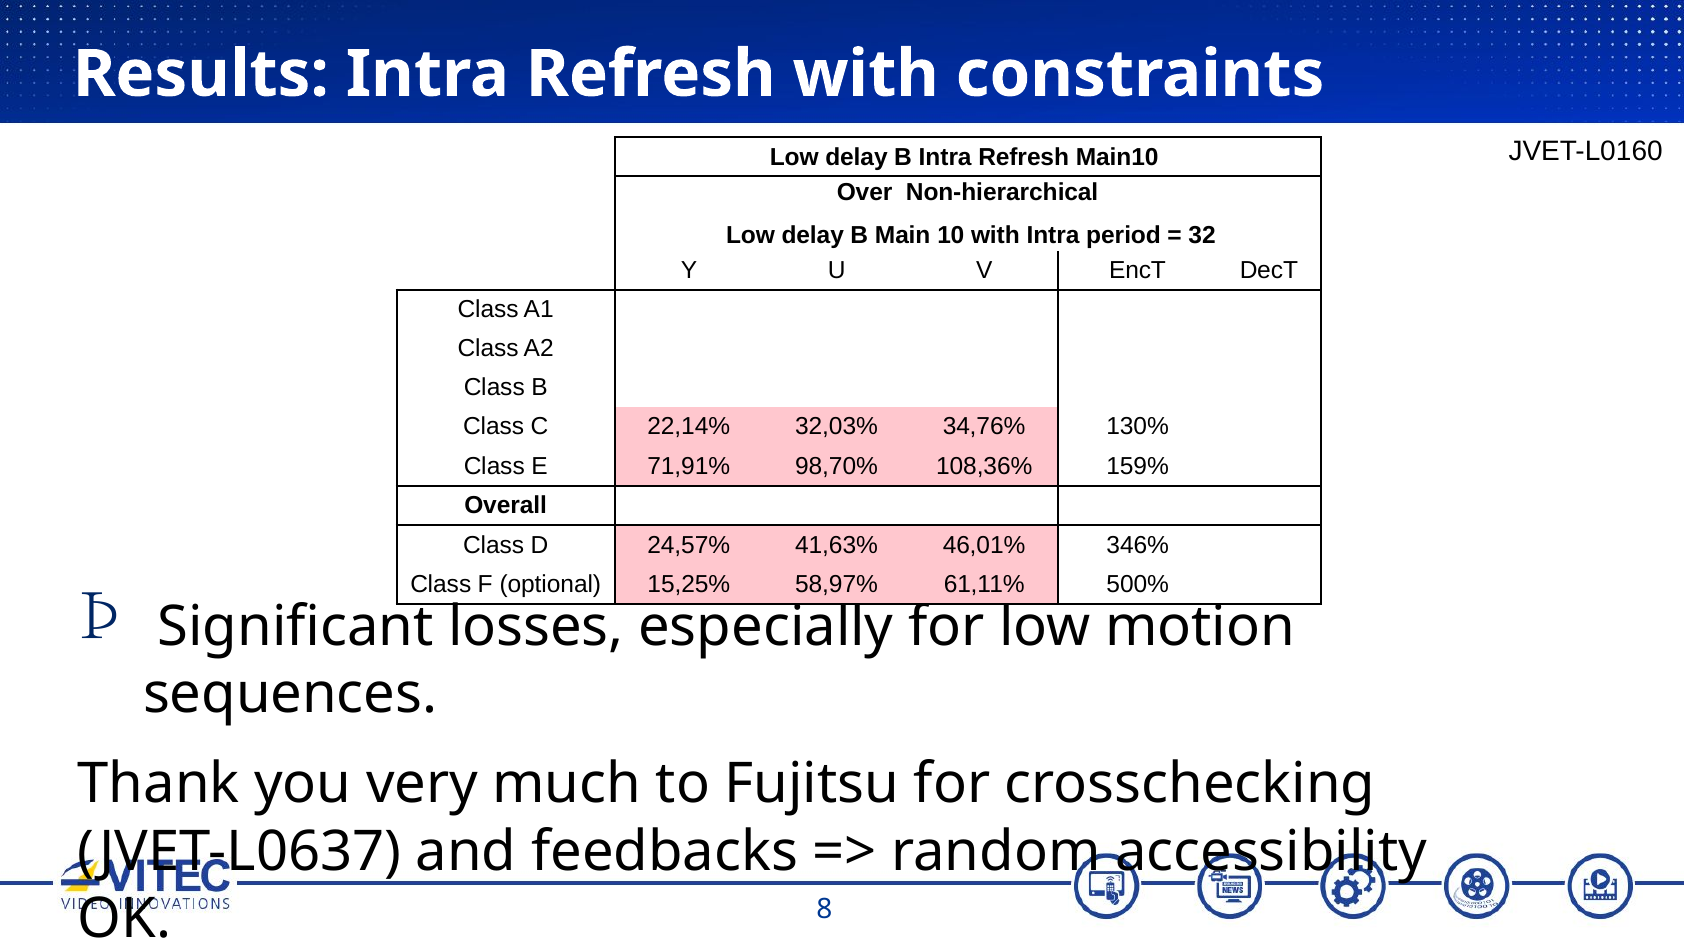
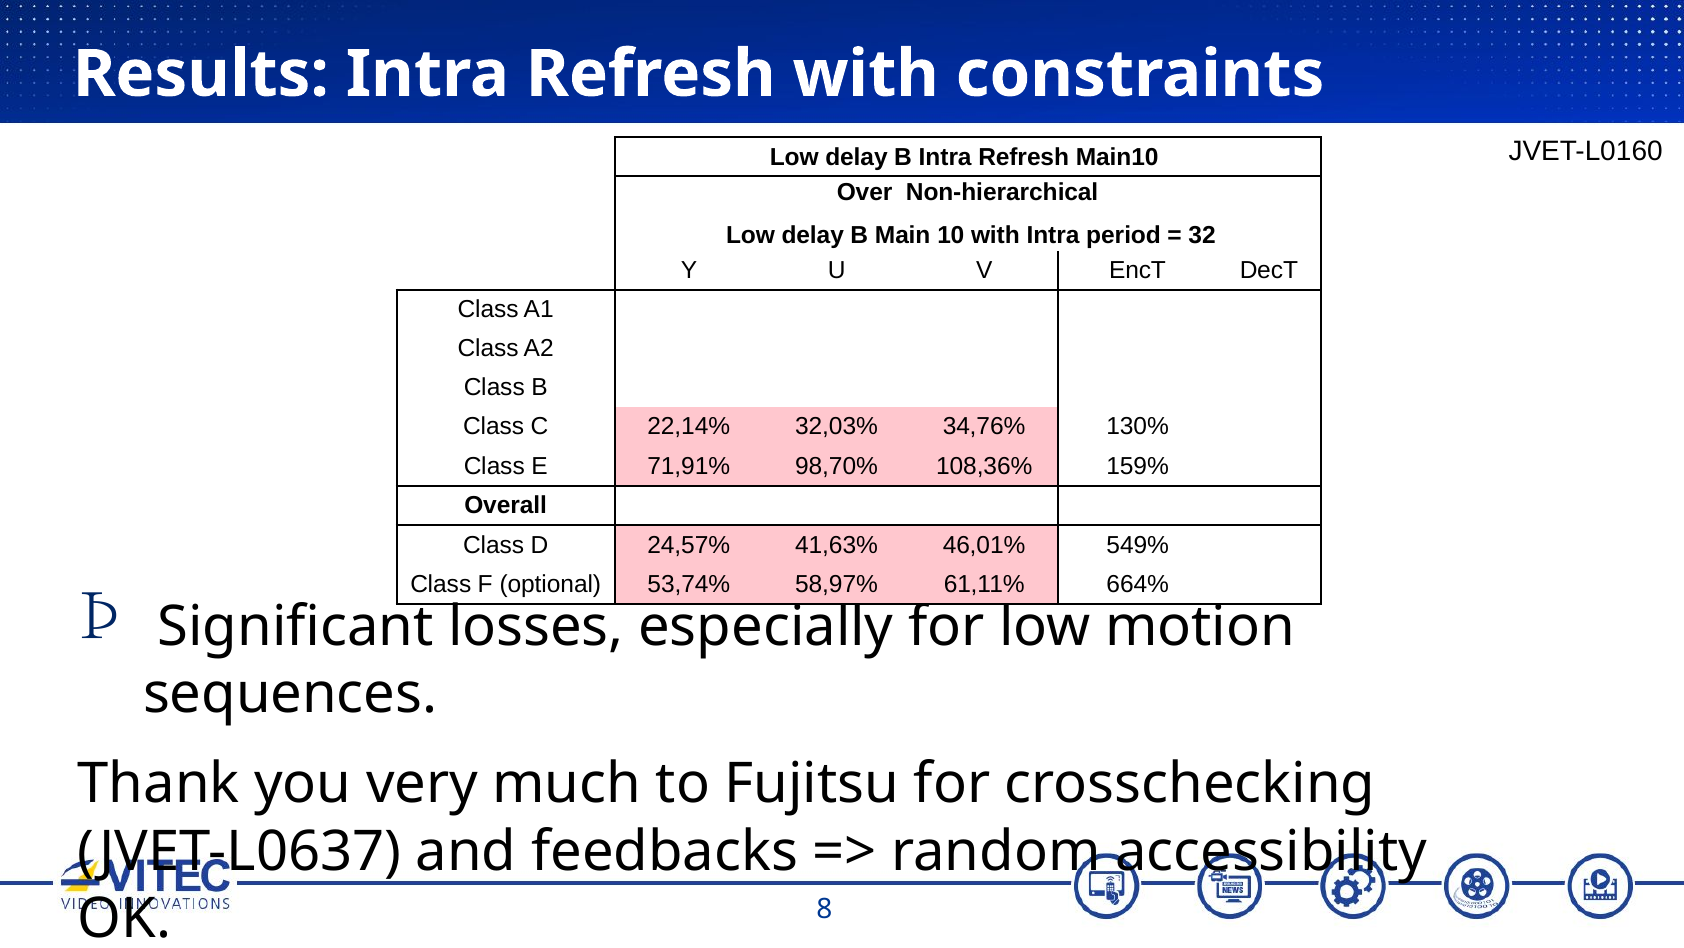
346%: 346% -> 549%
15,25%: 15,25% -> 53,74%
500%: 500% -> 664%
